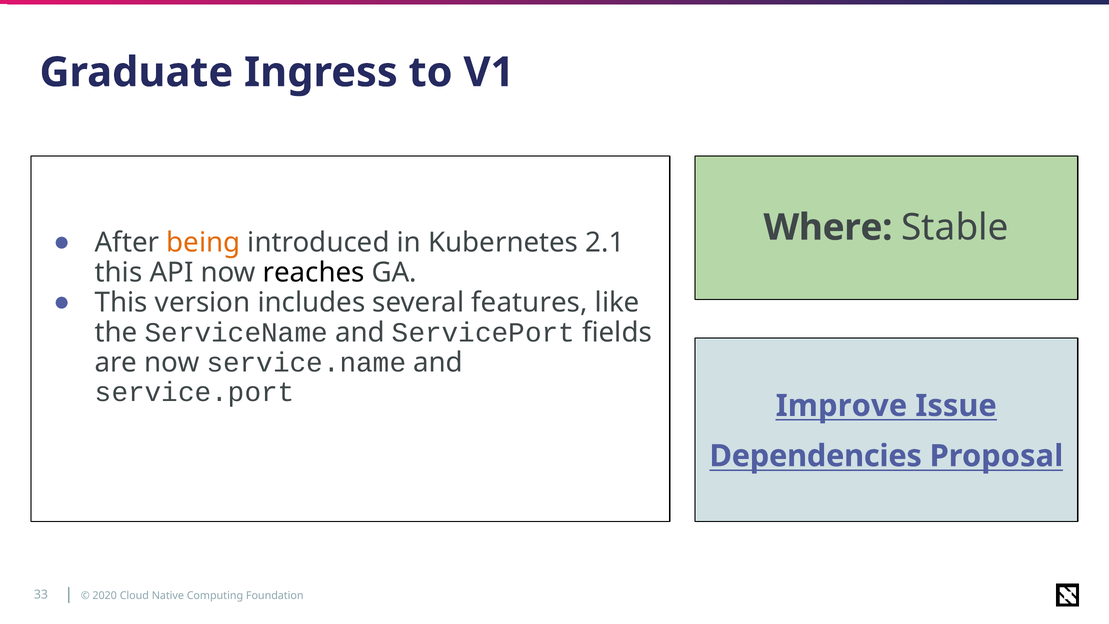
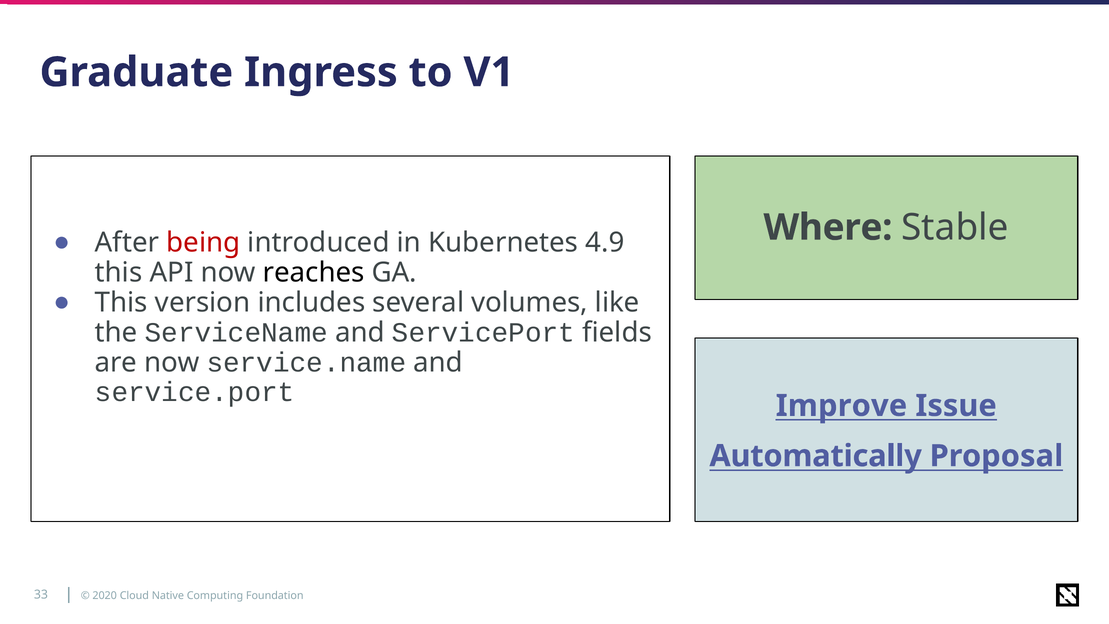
being colour: orange -> red
2.1: 2.1 -> 4.9
features: features -> volumes
Dependencies: Dependencies -> Automatically
